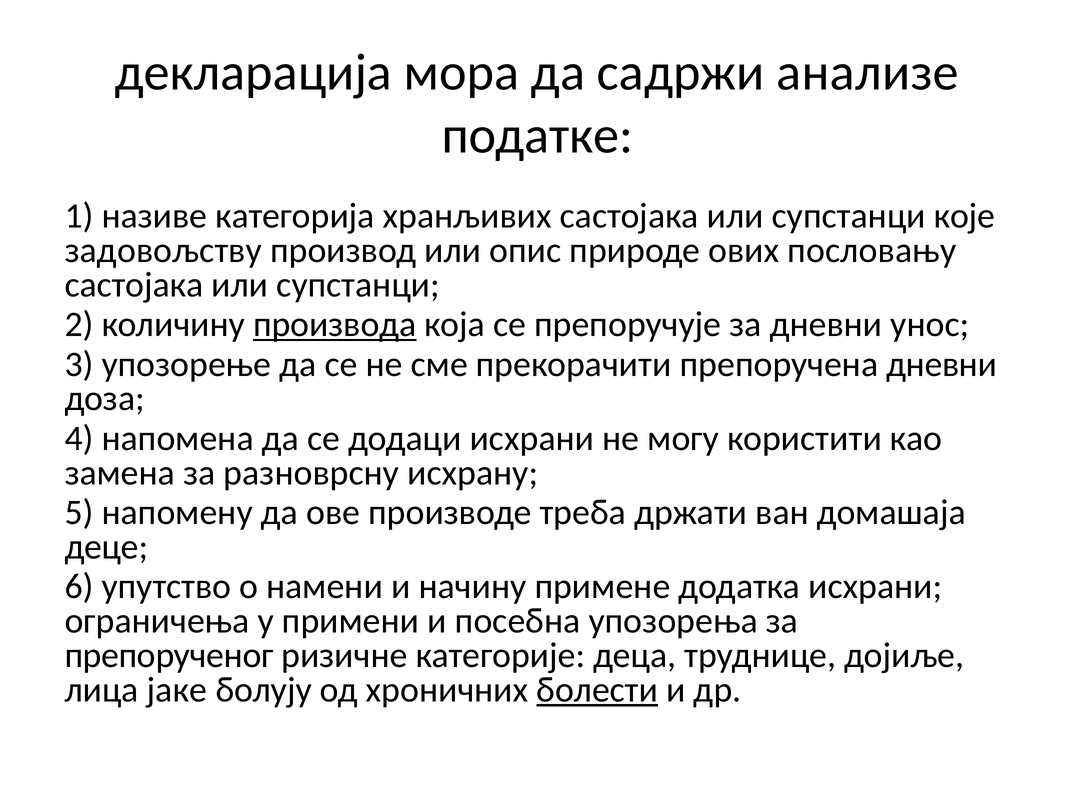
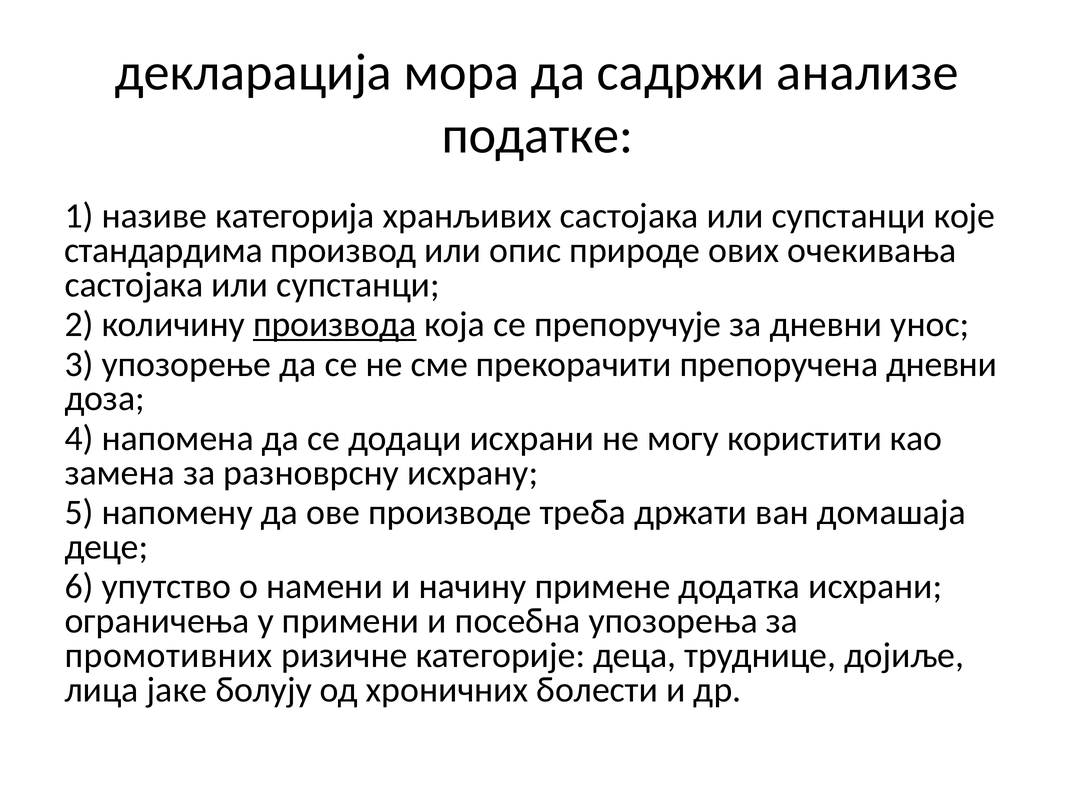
задовољству: задовољству -> стандардима
пословању: пословању -> очекивања
препорученог: препорученог -> промотивних
болести underline: present -> none
